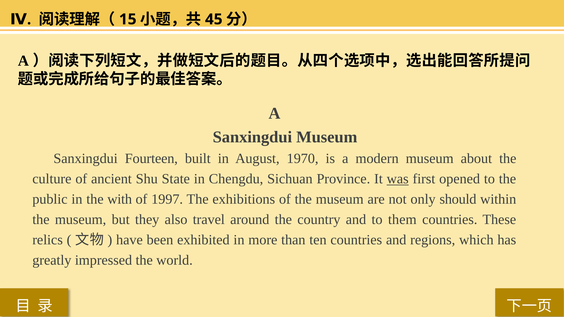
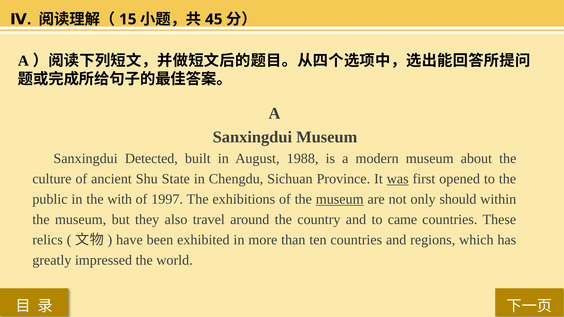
Fourteen: Fourteen -> Detected
1970: 1970 -> 1988
museum at (340, 199) underline: none -> present
them: them -> came
